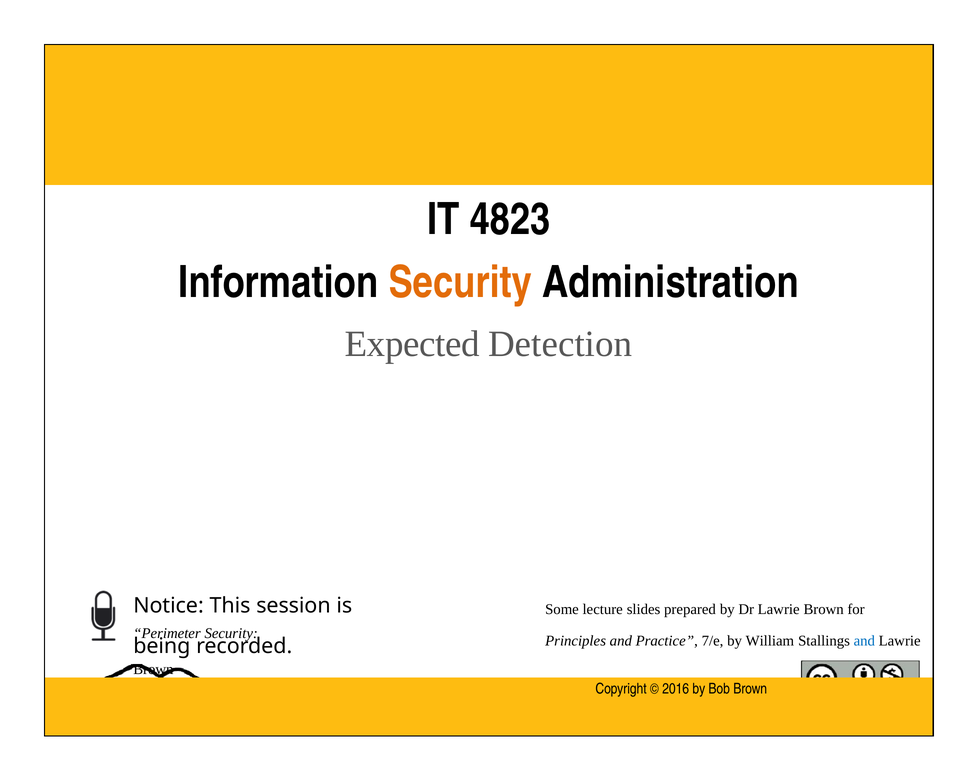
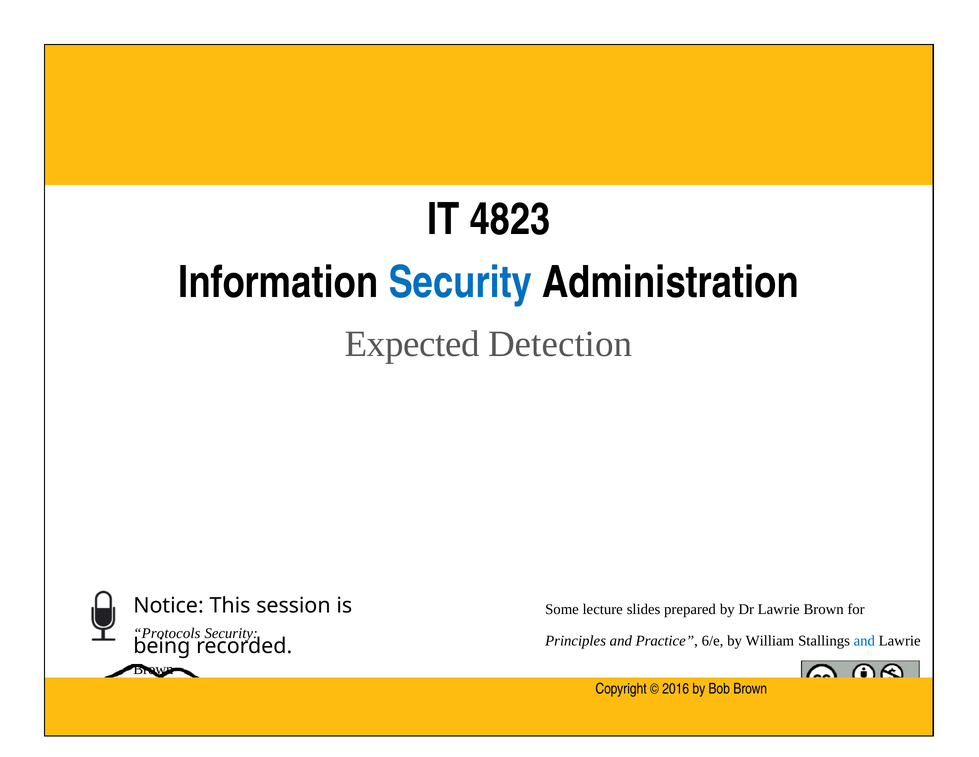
Security at (460, 282) colour: orange -> blue
Perimeter: Perimeter -> Protocols
7/e: 7/e -> 6/e
